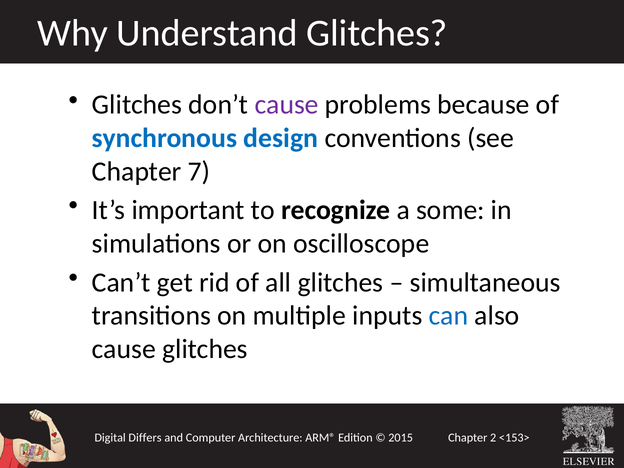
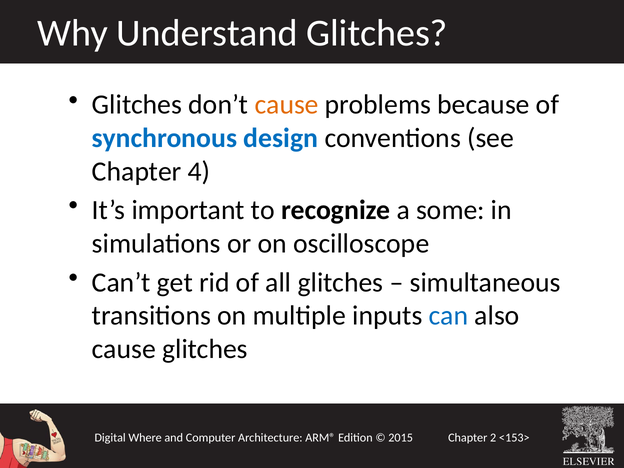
cause at (287, 105) colour: purple -> orange
7: 7 -> 4
Differs: Differs -> Where
